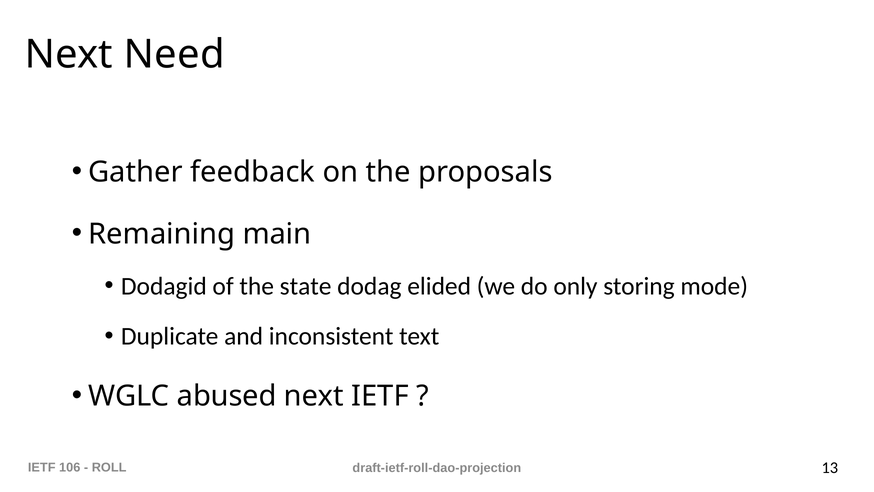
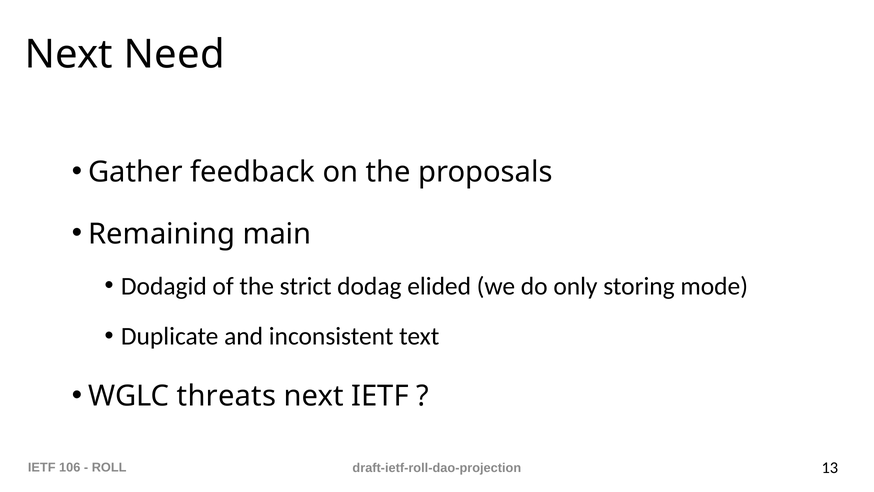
state: state -> strict
abused: abused -> threats
